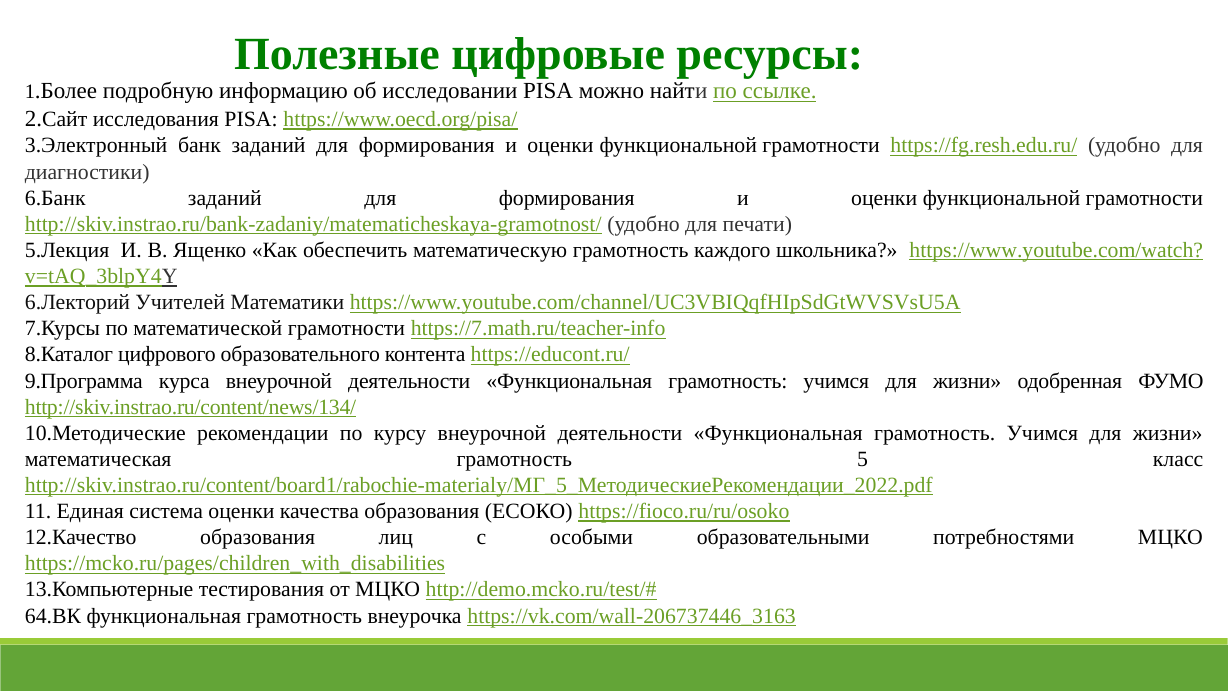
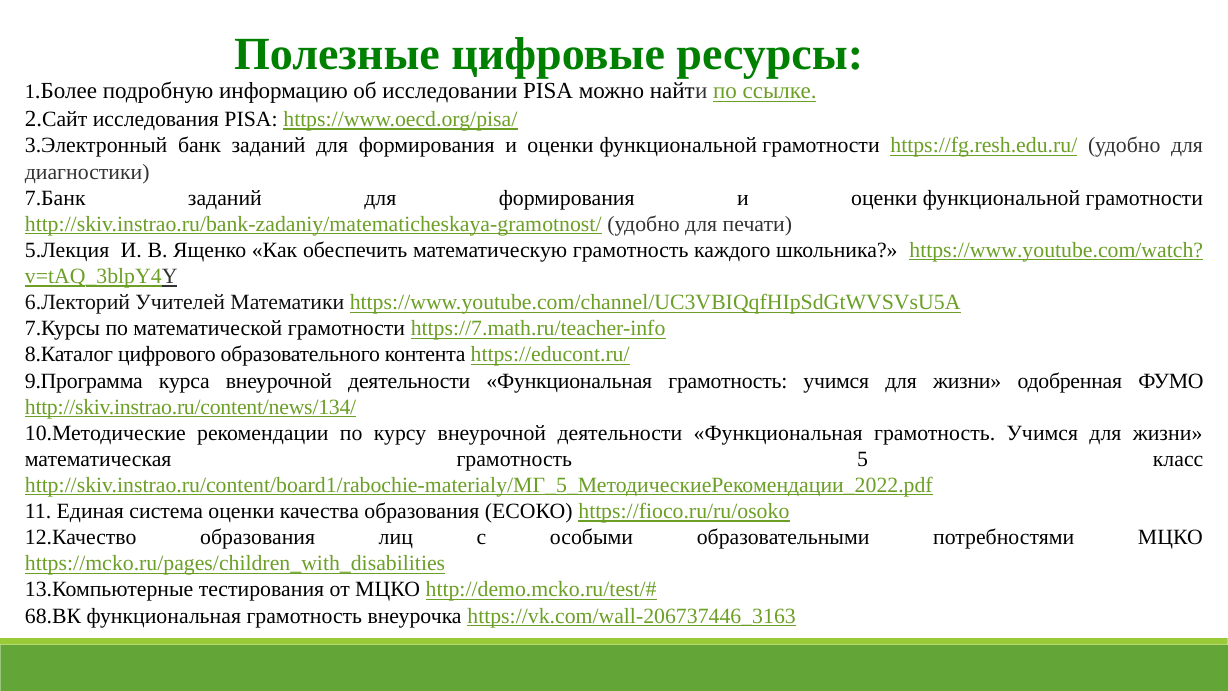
6.Банк: 6.Банк -> 7.Банк
64.ВК: 64.ВК -> 68.ВК
